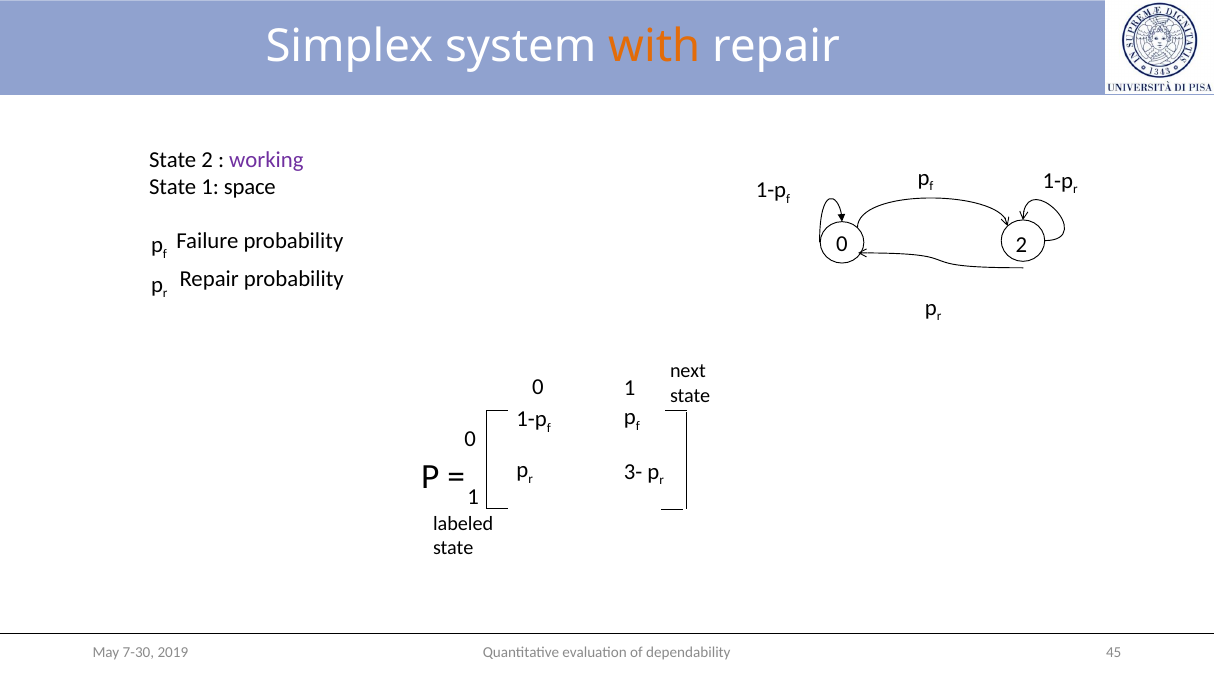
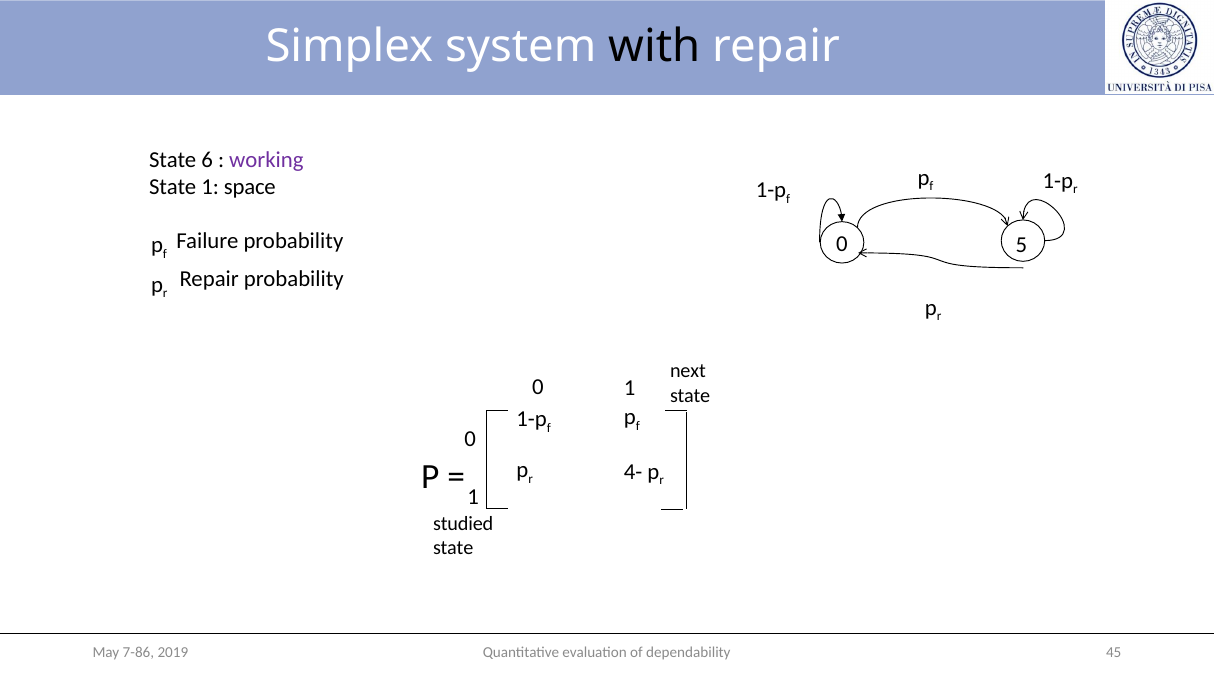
with colour: orange -> black
State 2: 2 -> 6
0 2: 2 -> 5
3-: 3- -> 4-
labeled: labeled -> studied
7-30: 7-30 -> 7-86
